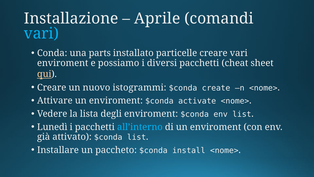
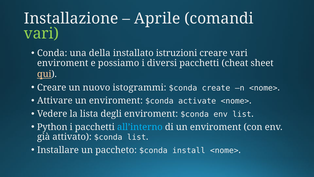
vari at (41, 33) colour: light blue -> light green
parts: parts -> della
particelle: particelle -> istruzioni
Lunedì: Lunedì -> Python
